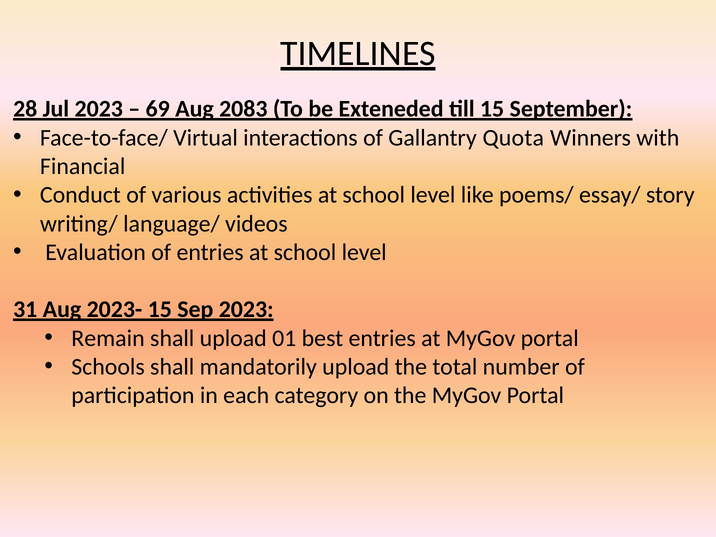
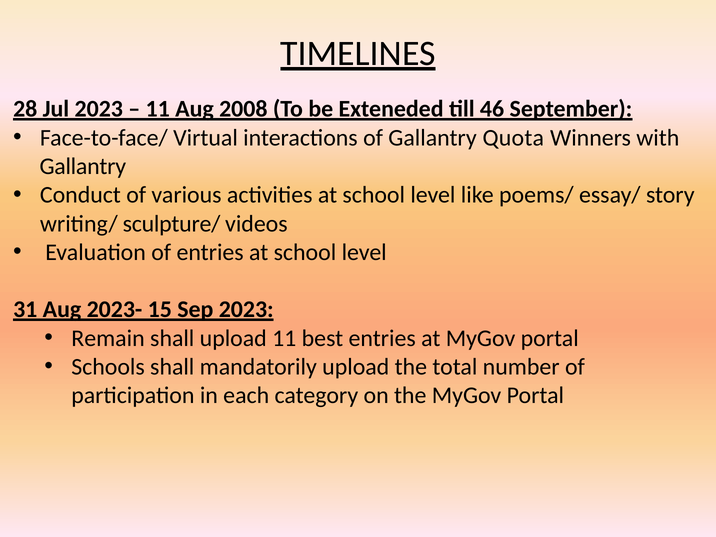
69 at (158, 109): 69 -> 11
2083: 2083 -> 2008
till 15: 15 -> 46
Financial at (83, 166): Financial -> Gallantry
language/: language/ -> sculpture/
upload 01: 01 -> 11
